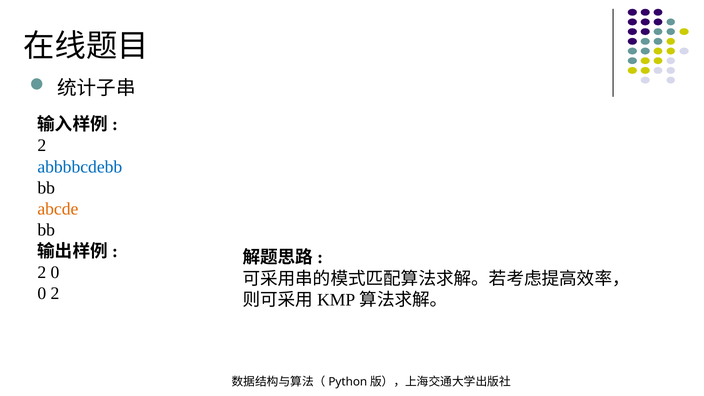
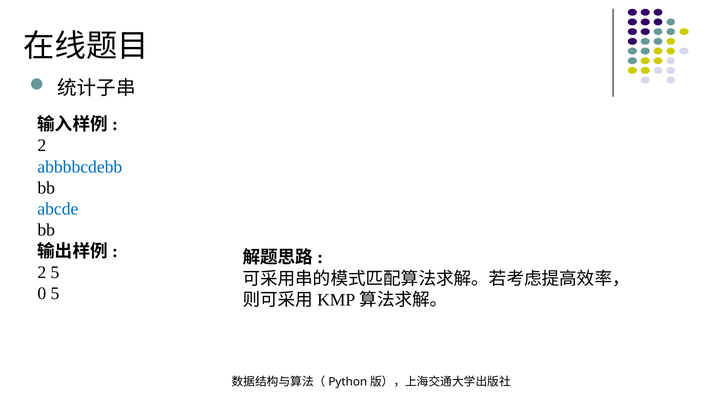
abcde colour: orange -> blue
2 0: 0 -> 5
0 2: 2 -> 5
